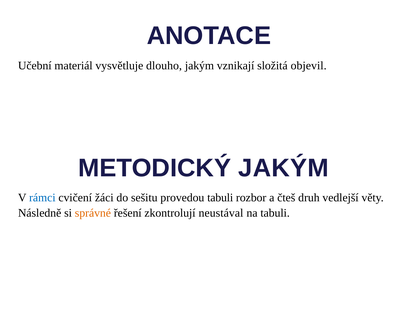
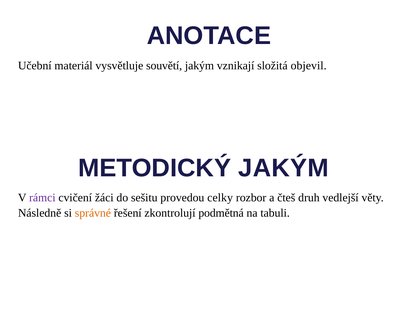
dlouho: dlouho -> souvětí
rámci colour: blue -> purple
provedou tabuli: tabuli -> celky
neustával: neustával -> podmětná
